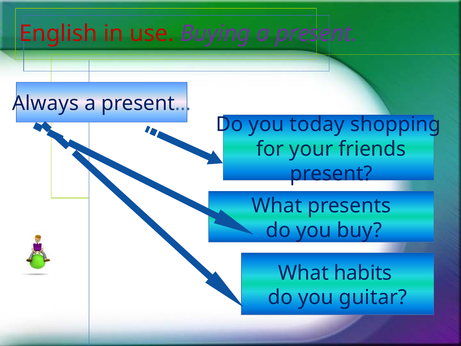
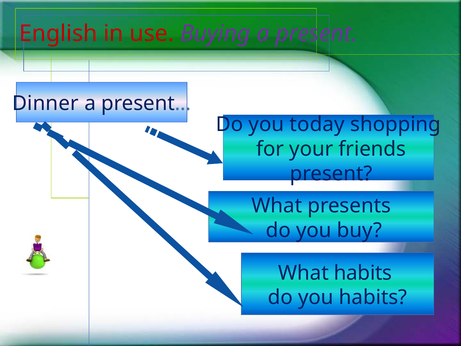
Always: Always -> Dinner
you guitar: guitar -> habits
